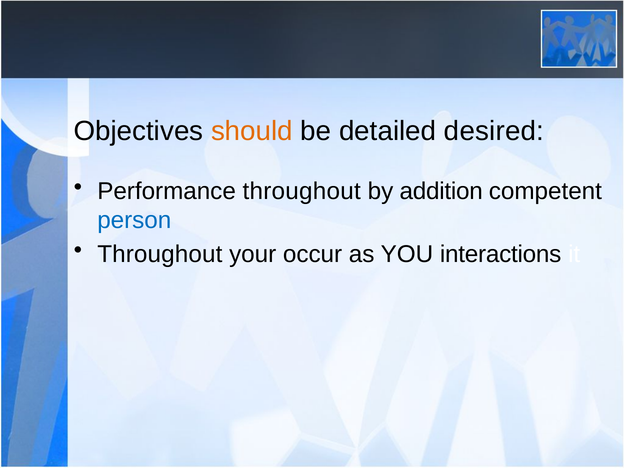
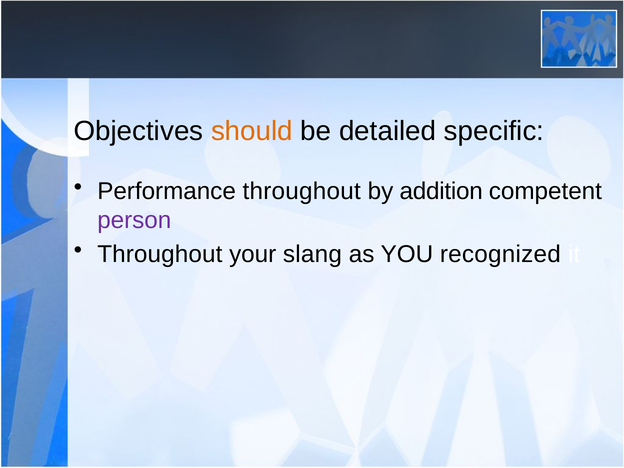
desired: desired -> specific
person colour: blue -> purple
occur: occur -> slang
interactions: interactions -> recognized
